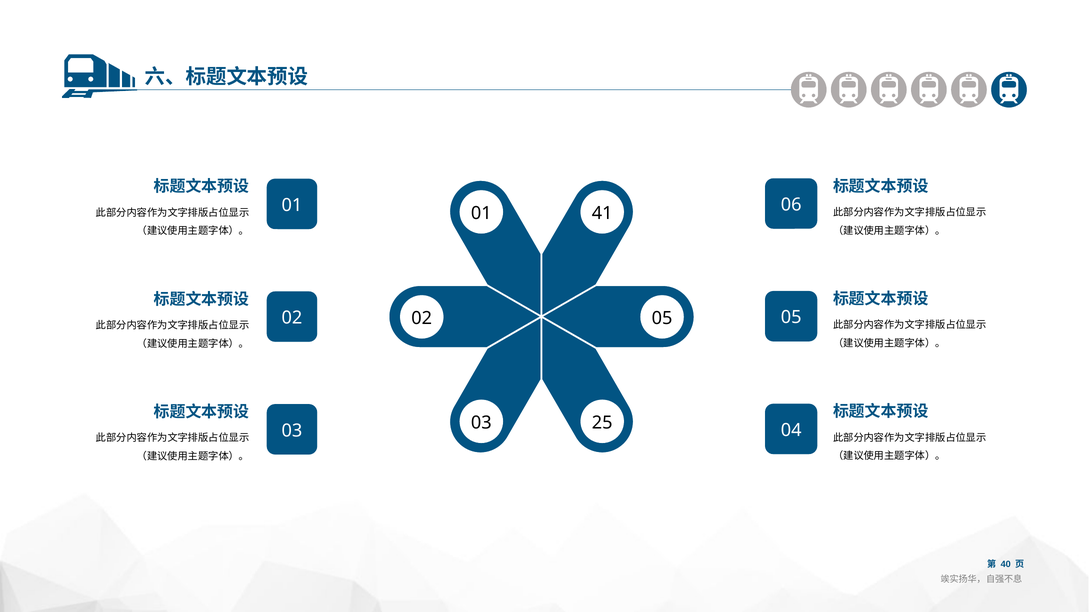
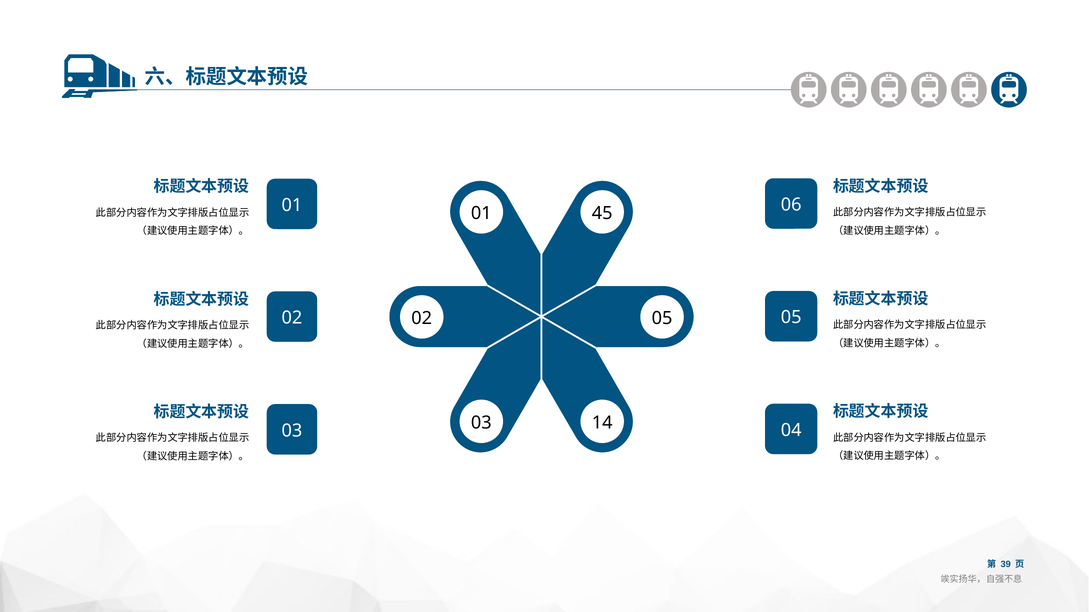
41: 41 -> 45
25: 25 -> 14
40: 40 -> 39
